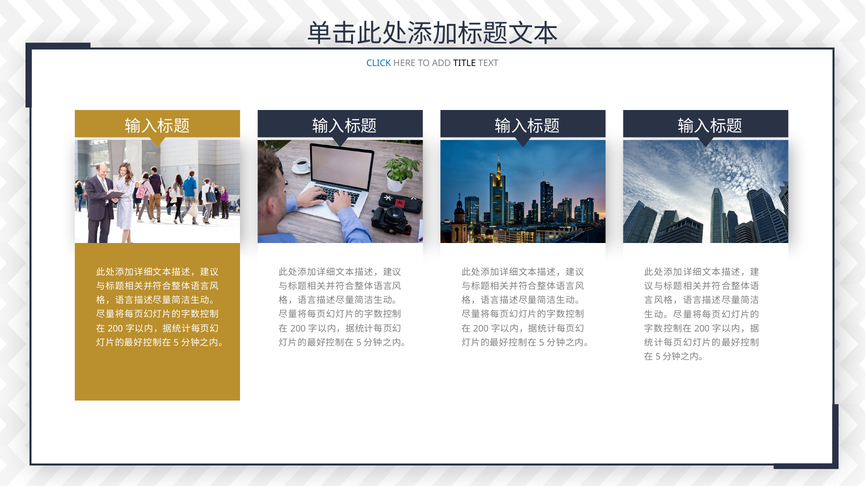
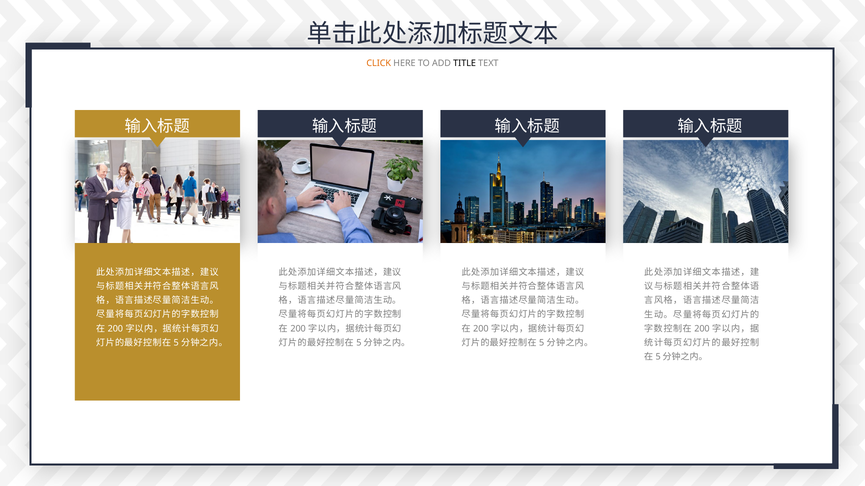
CLICK colour: blue -> orange
